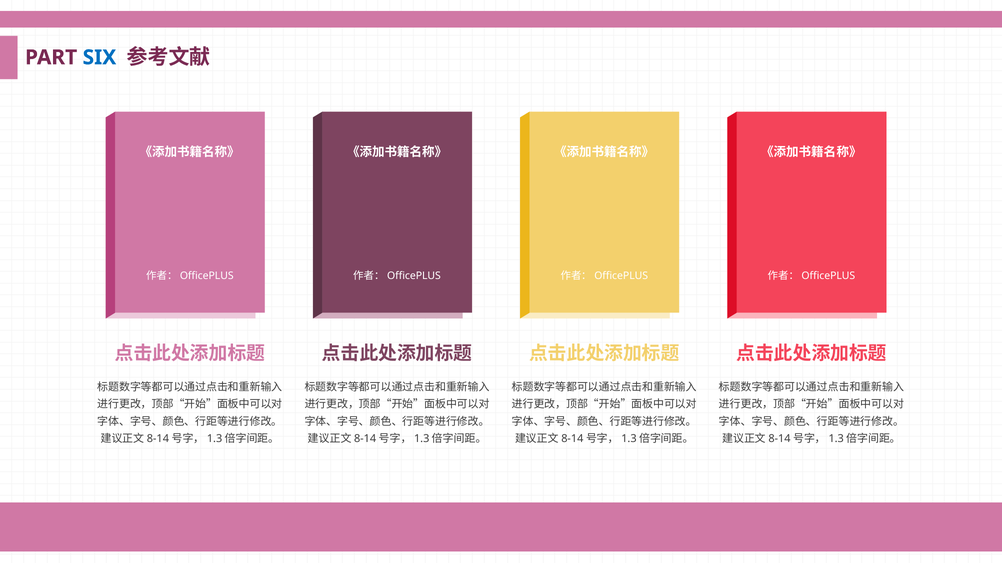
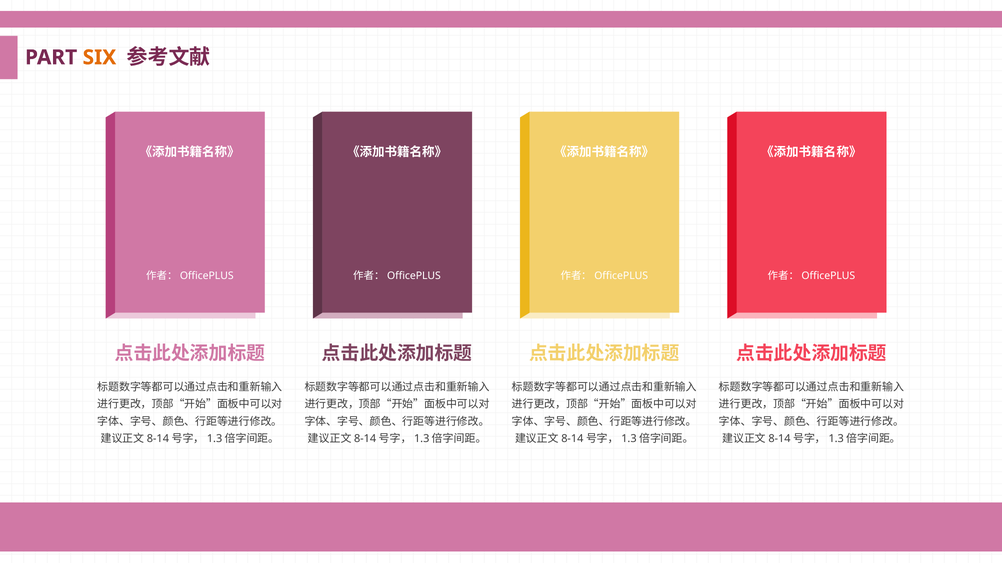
SIX colour: blue -> orange
